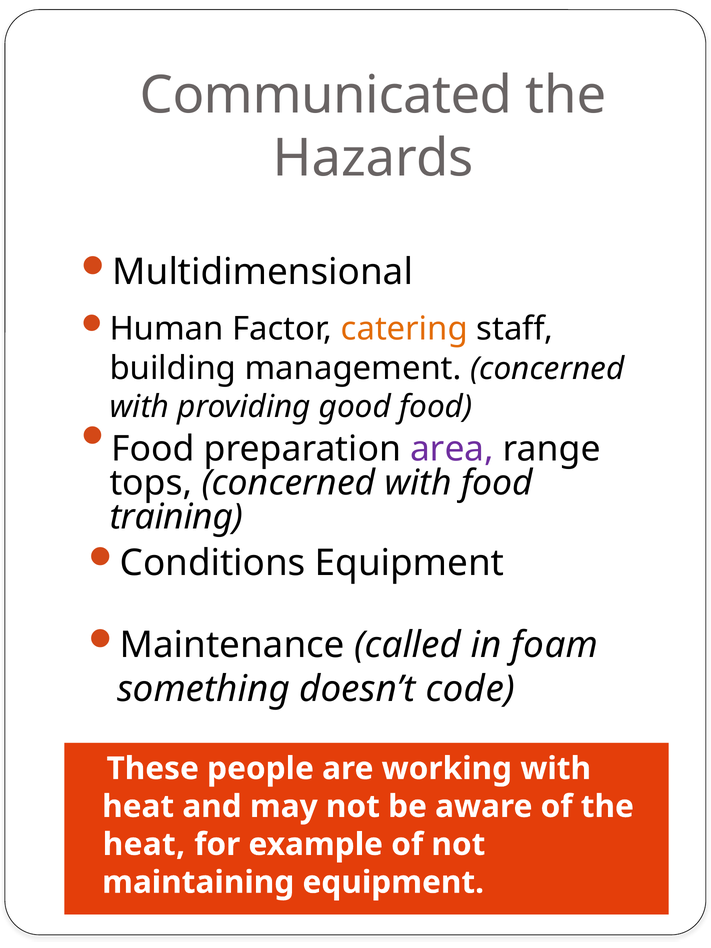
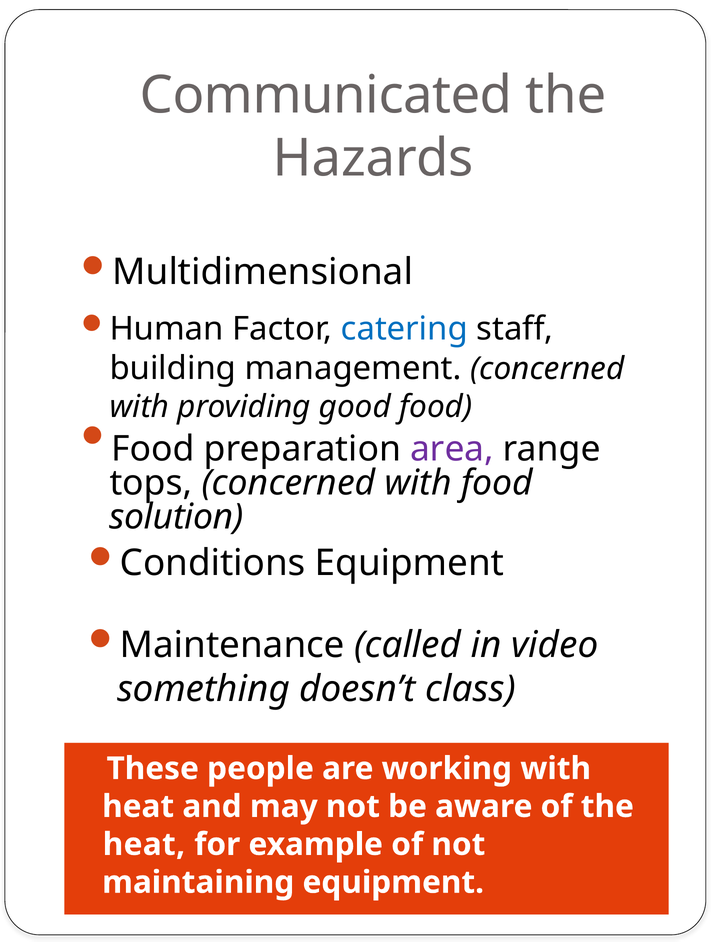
catering colour: orange -> blue
training: training -> solution
foam: foam -> video
code: code -> class
